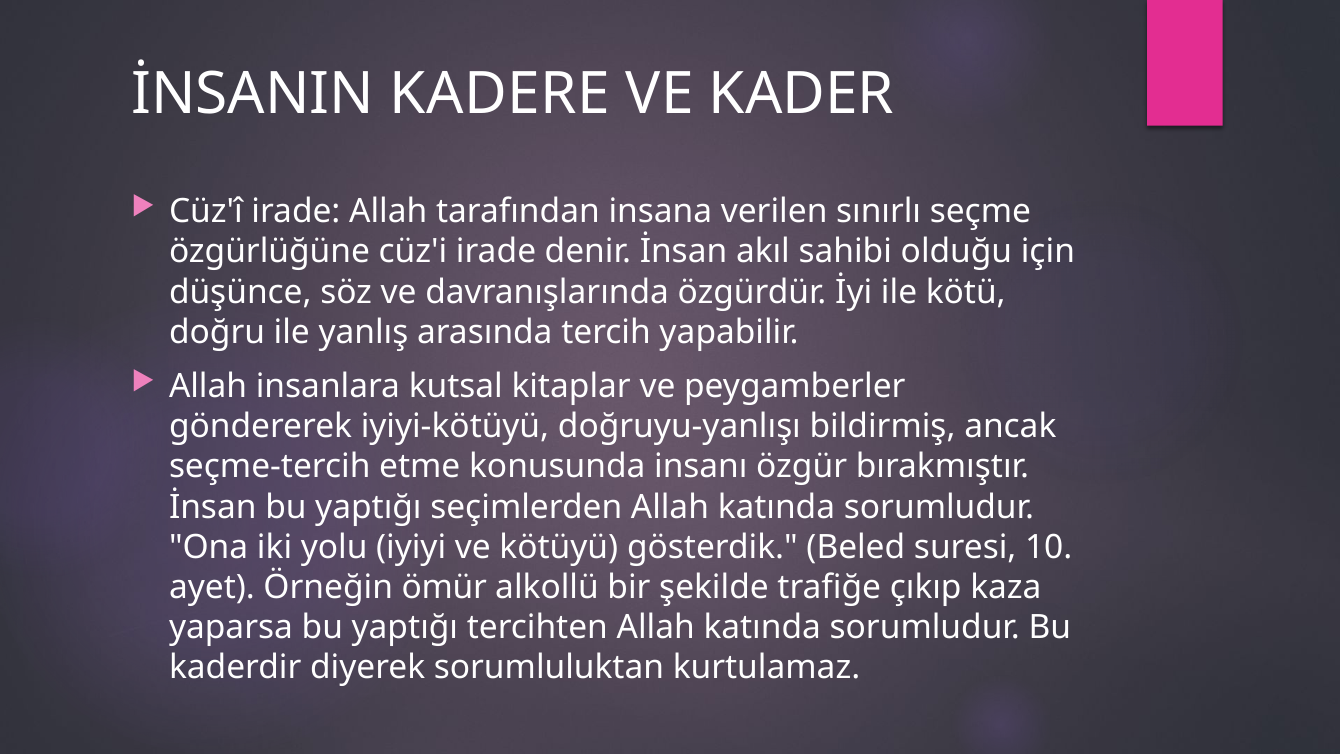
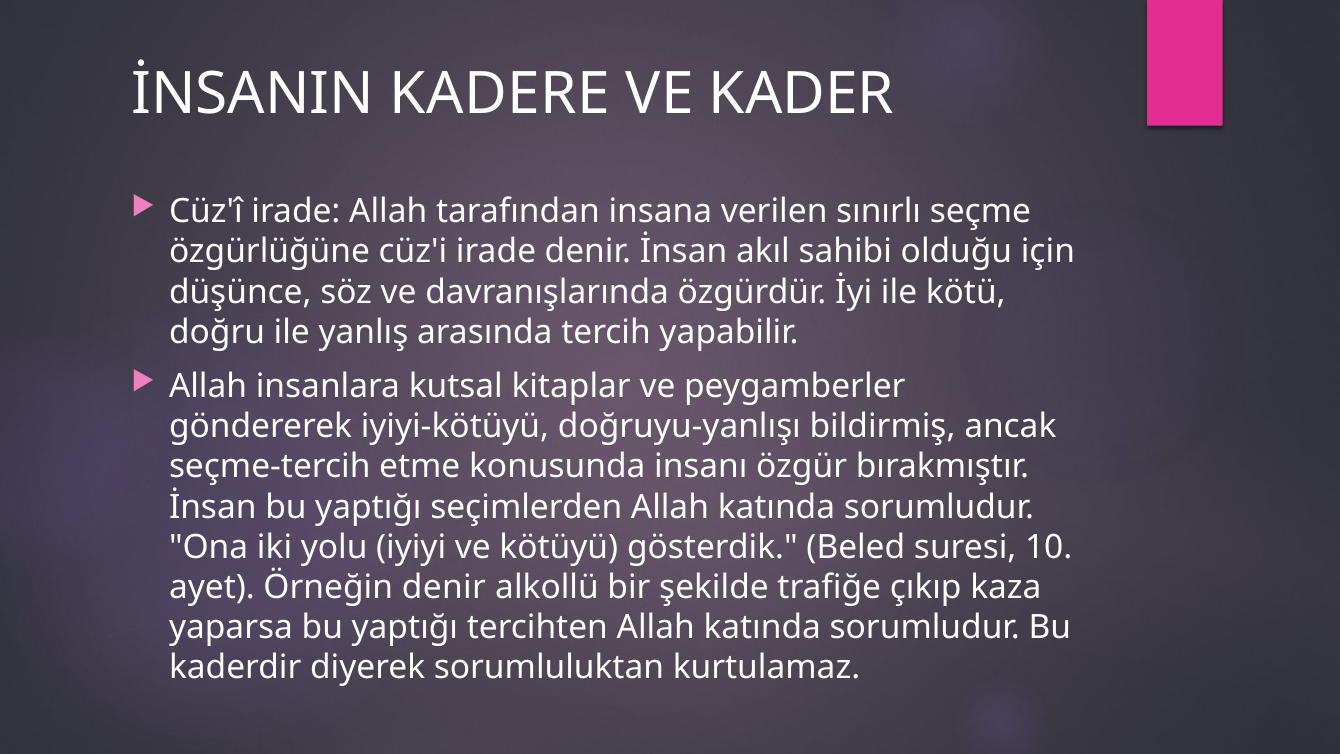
Örneğin ömür: ömür -> denir
